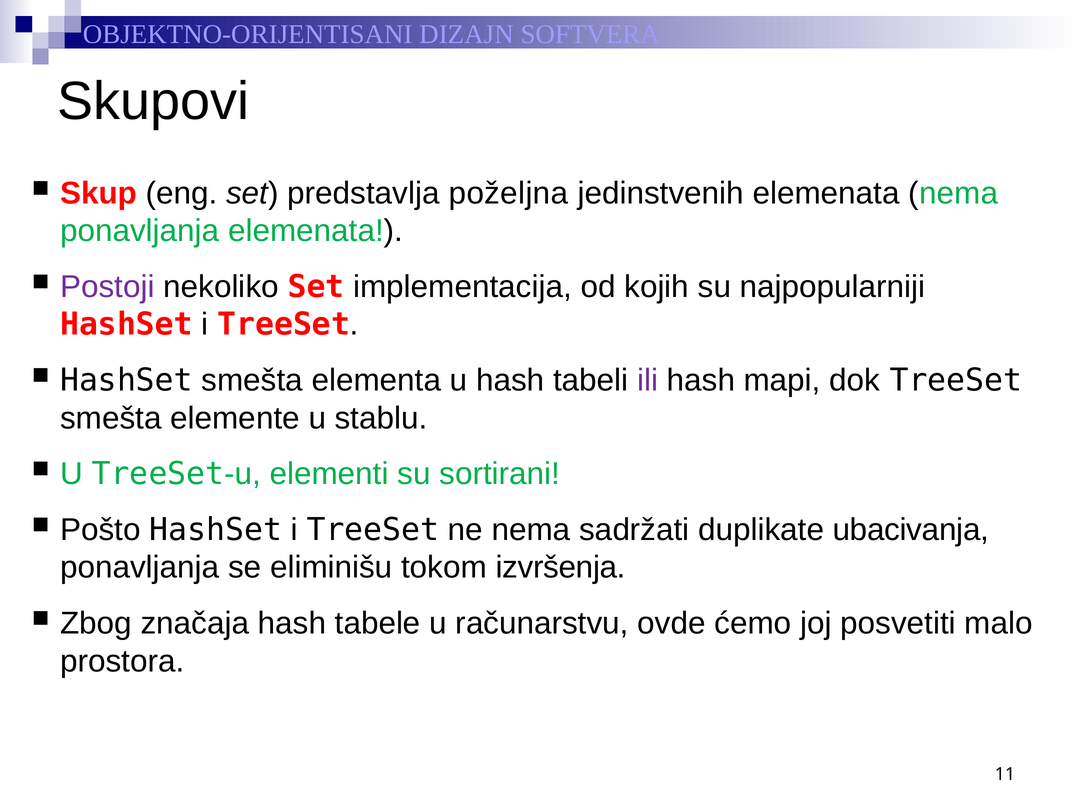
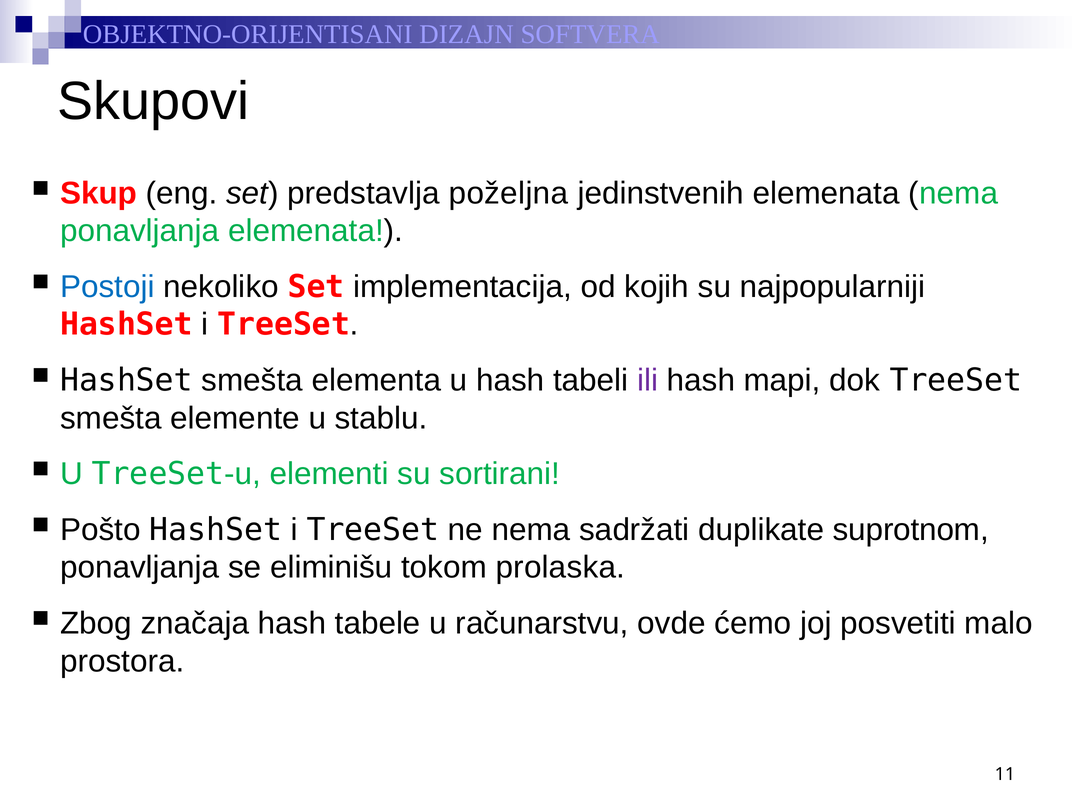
Postoji colour: purple -> blue
ubacivanja: ubacivanja -> suprotnom
izvršenja: izvršenja -> prolaska
